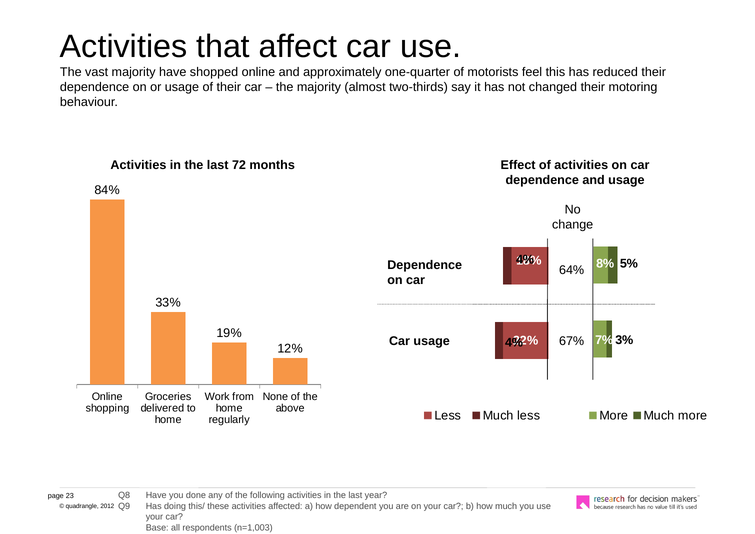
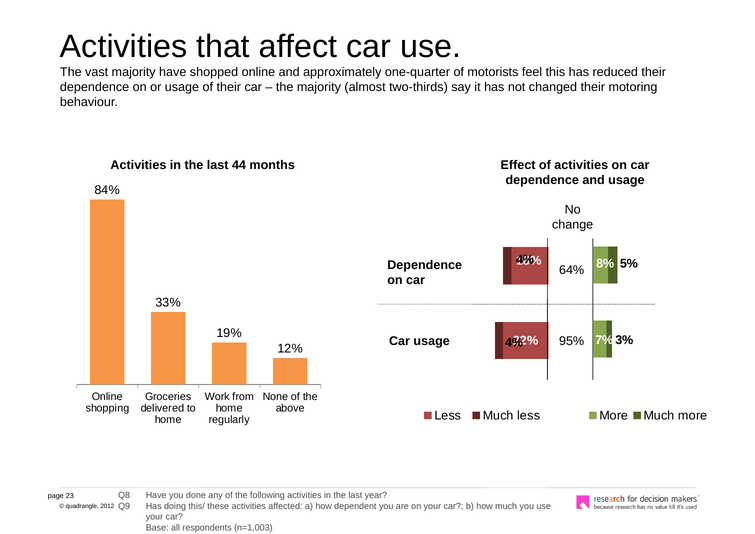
72: 72 -> 44
67%: 67% -> 95%
